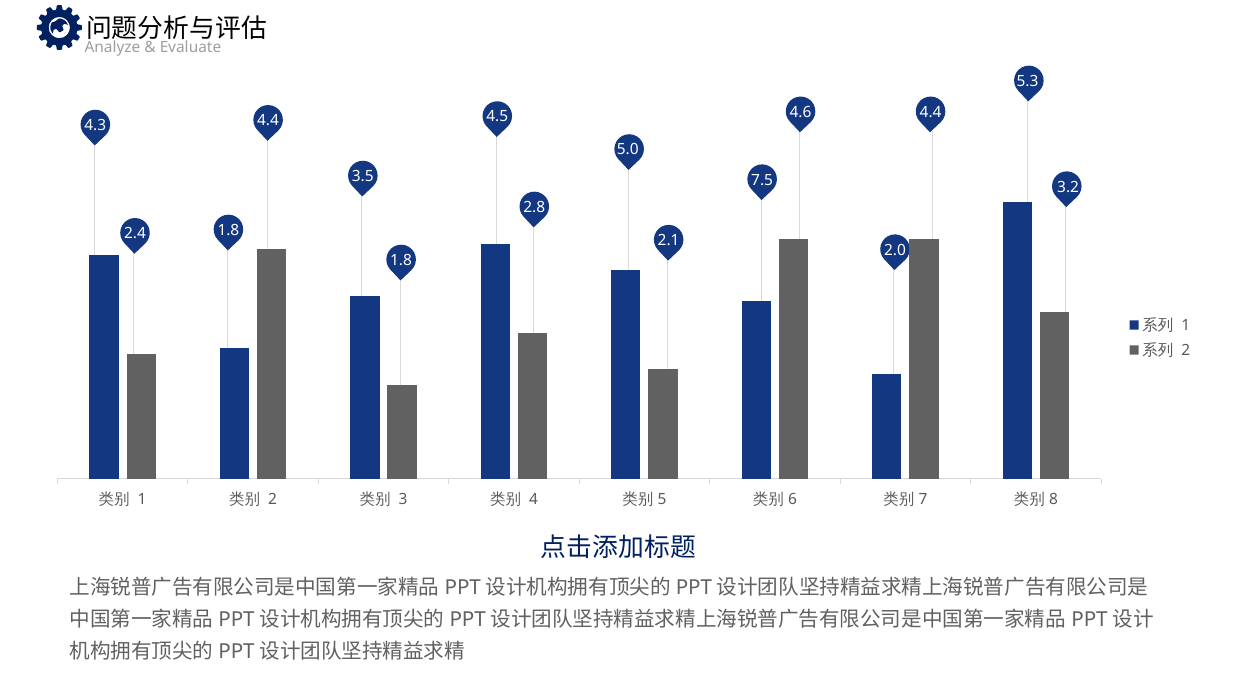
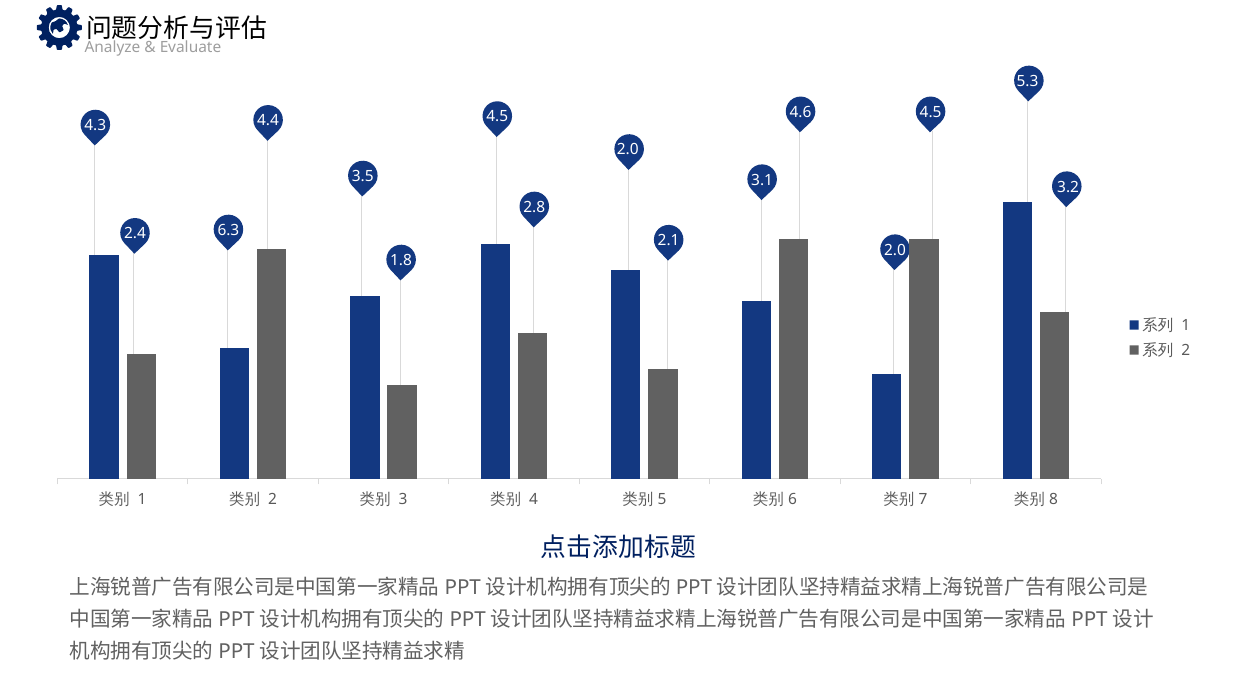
4.4 at (931, 112): 4.4 -> 4.5
5.0 at (628, 150): 5.0 -> 2.0
7.5: 7.5 -> 3.1
2.4 1.8: 1.8 -> 6.3
